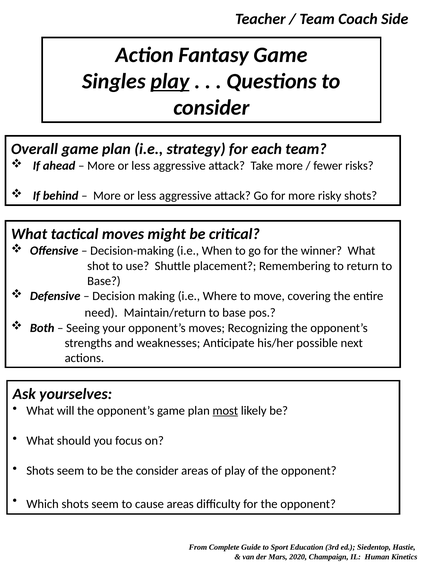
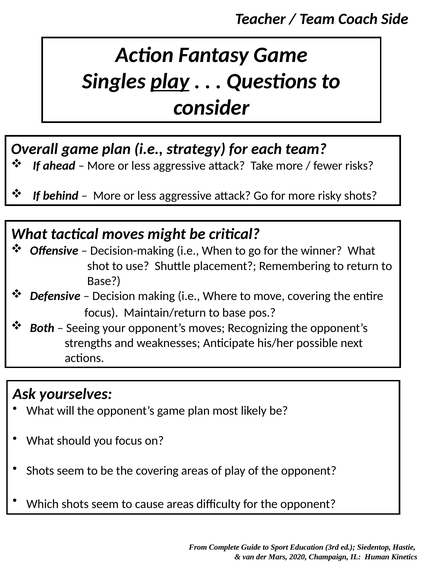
need at (101, 313): need -> focus
most underline: present -> none
the consider: consider -> covering
